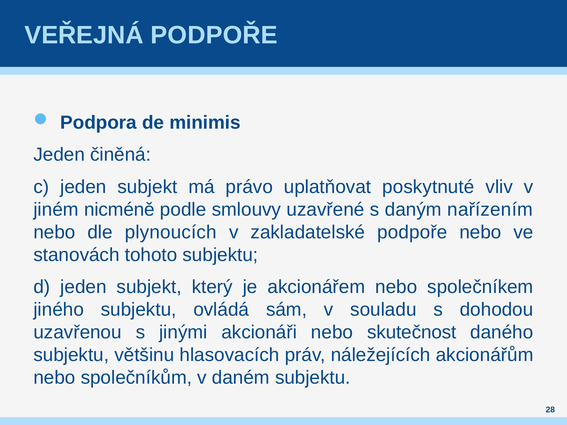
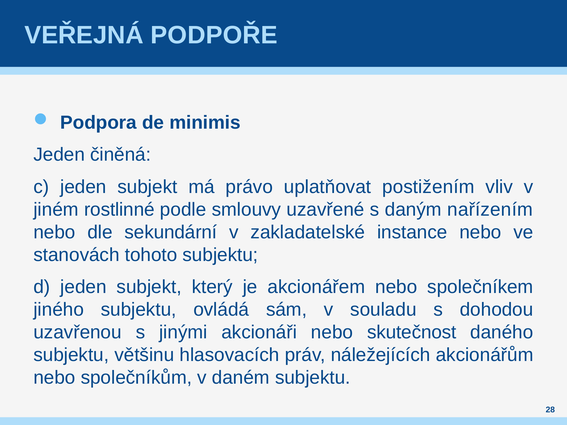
poskytnuté: poskytnuté -> postižením
nicméně: nicméně -> rostlinné
plynoucích: plynoucích -> sekundární
zakladatelské podpoře: podpoře -> instance
